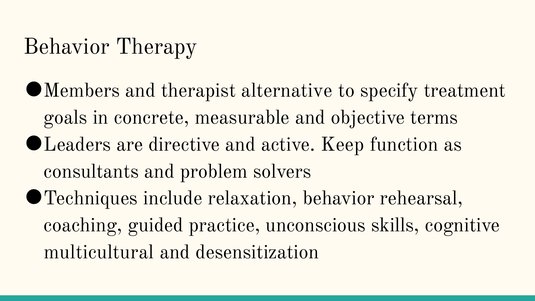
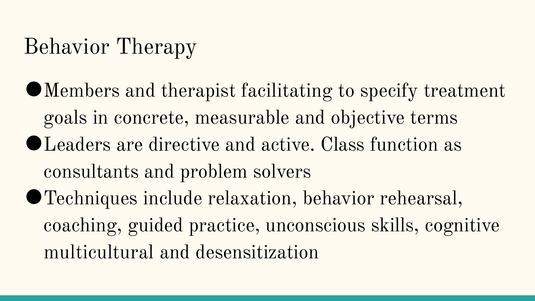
alternative: alternative -> facilitating
Keep: Keep -> Class
